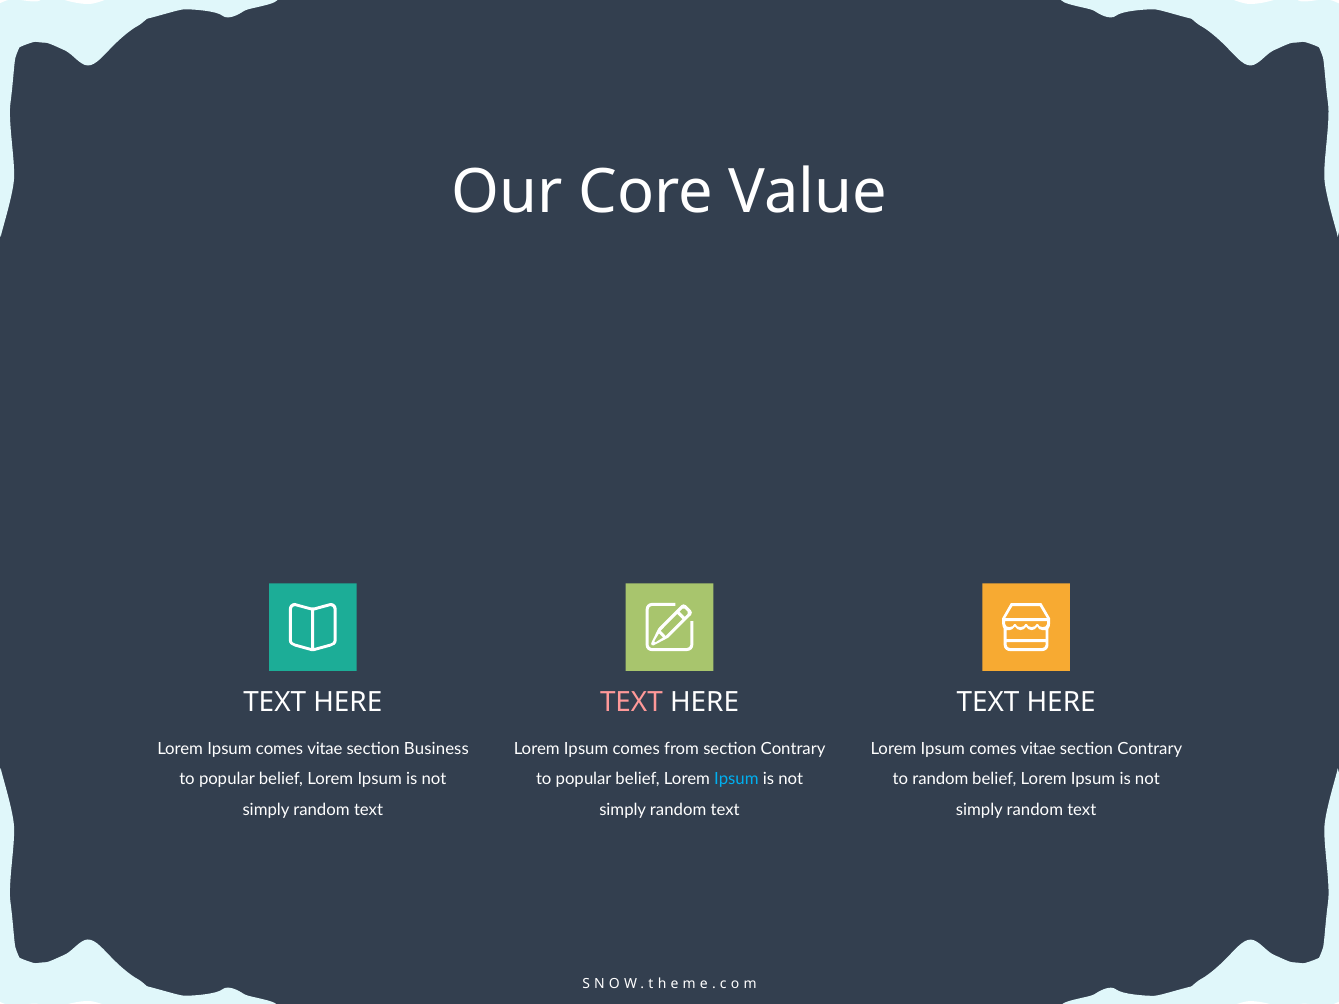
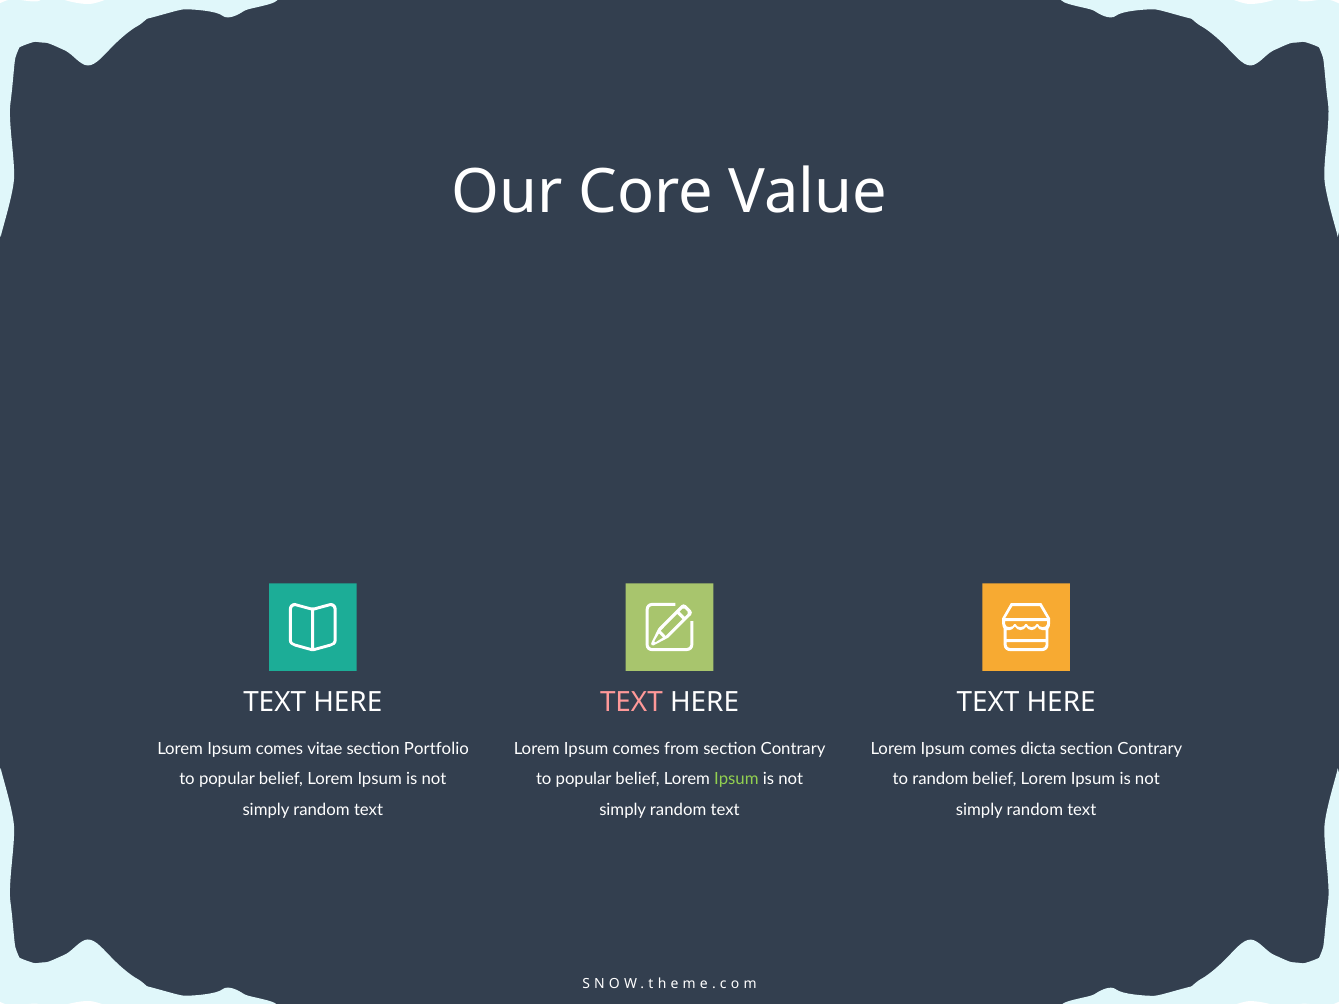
Business: Business -> Portfolio
vitae at (1038, 749): vitae -> dicta
Ipsum at (736, 780) colour: light blue -> light green
